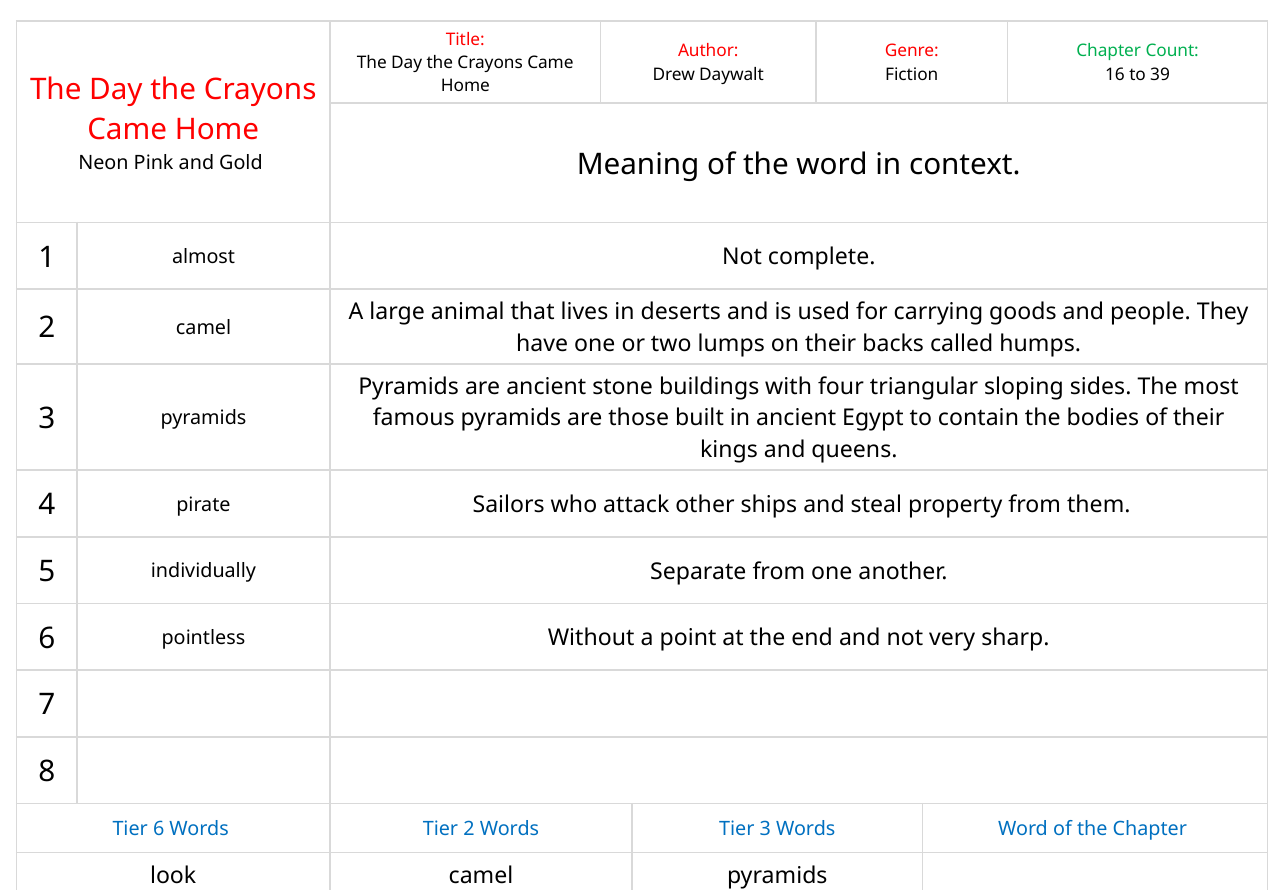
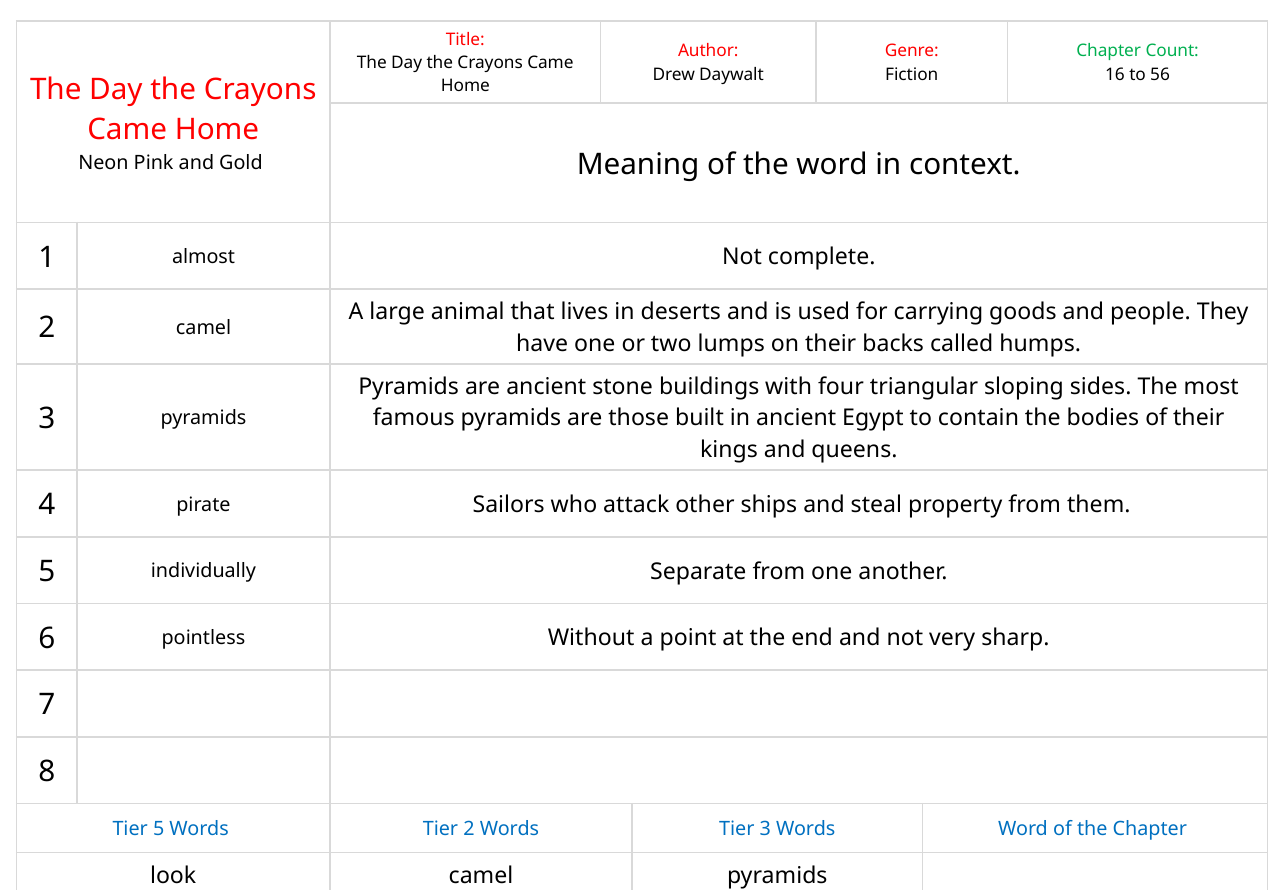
39: 39 -> 56
Tier 6: 6 -> 5
